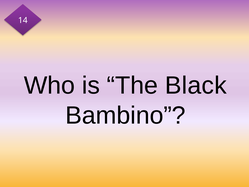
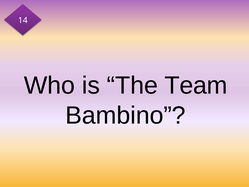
Black: Black -> Team
